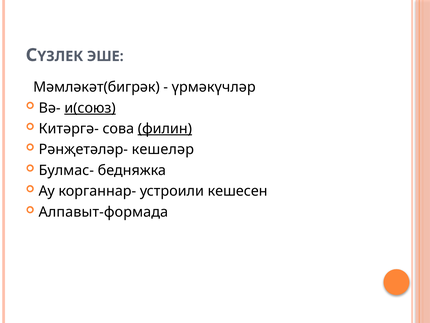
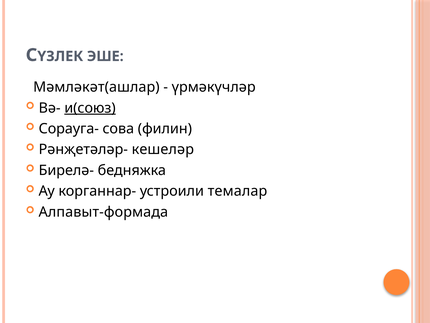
Мәмләкәт(бигрәк: Мәмләкәт(бигрәк -> Мәмләкәт(ашлар
Китәргә-: Китәргә- -> Сорауга-
филин underline: present -> none
Булмас-: Булмас- -> Бирелә-
кешесен: кешесен -> темалар
